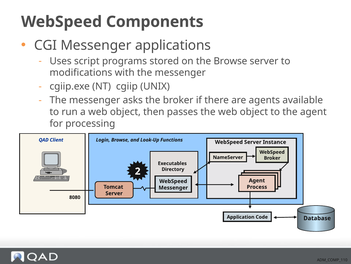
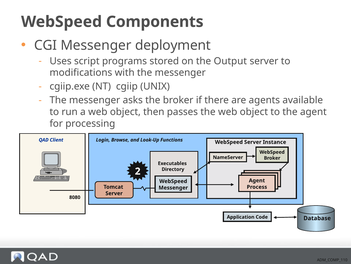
applications: applications -> deployment
the Browse: Browse -> Output
